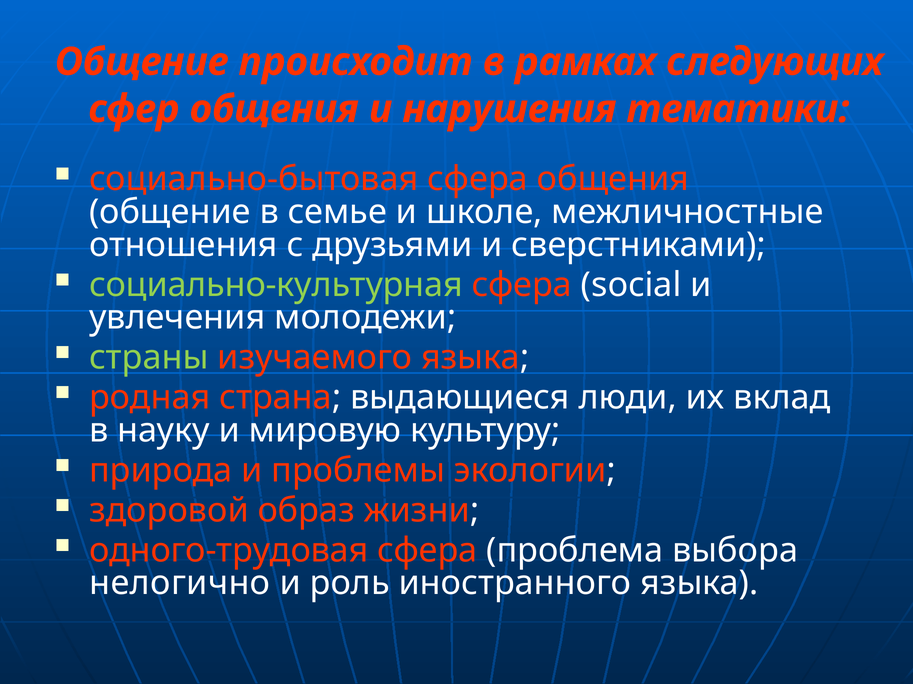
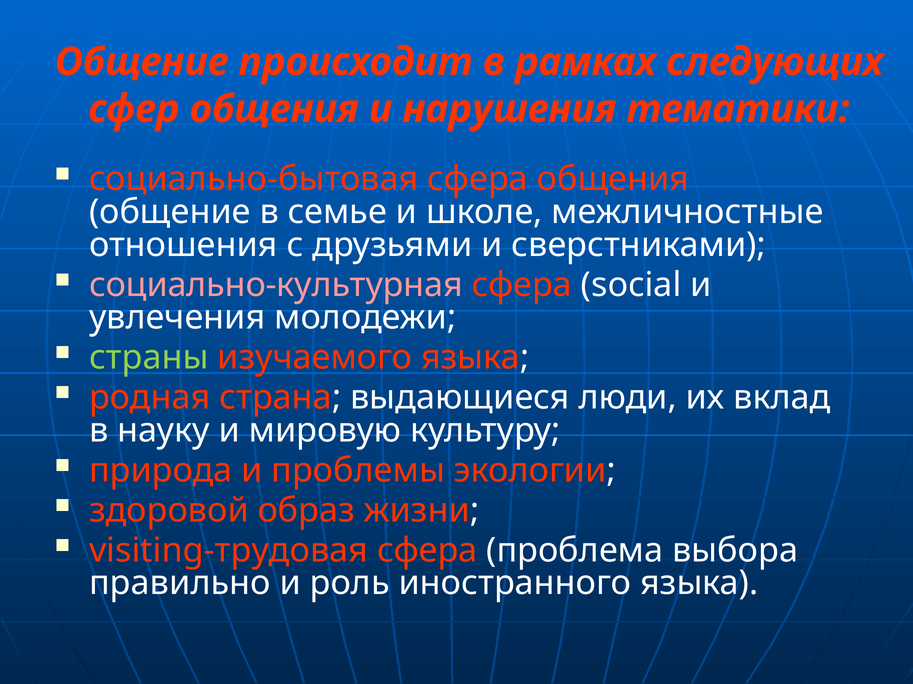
социально-культурная colour: light green -> pink
одного-трудовая: одного-трудовая -> visiting-трудовая
нелогично: нелогично -> правильно
